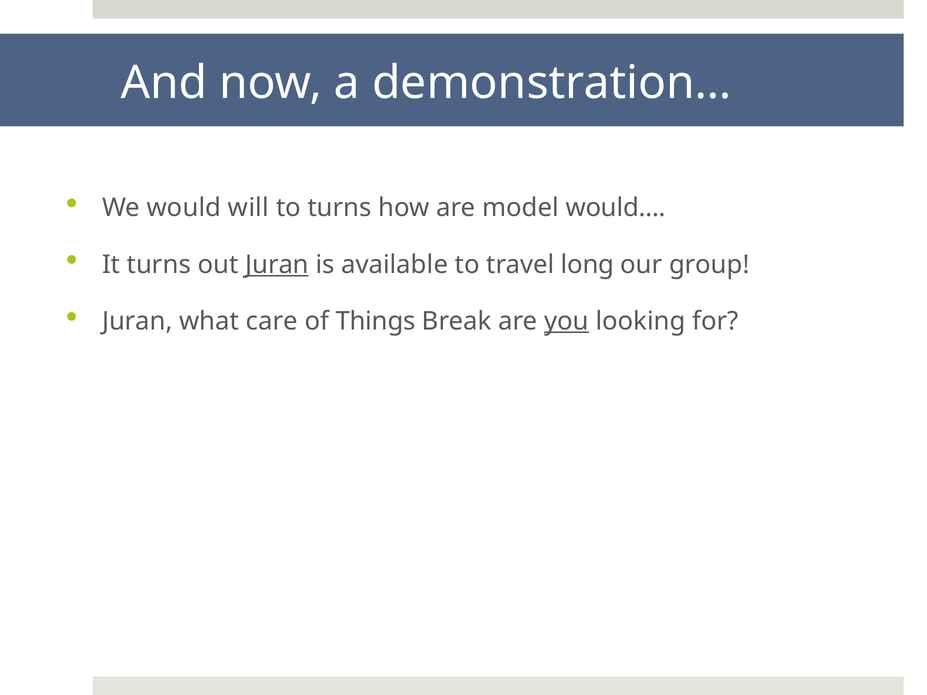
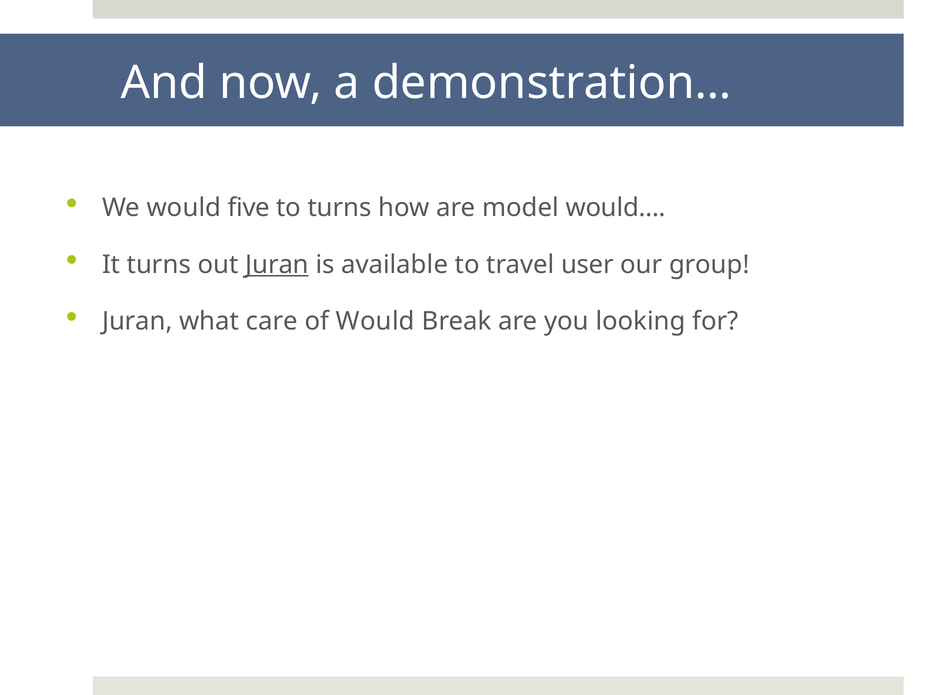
will: will -> five
long: long -> user
of Things: Things -> Would
you underline: present -> none
